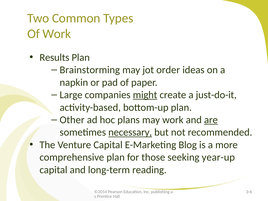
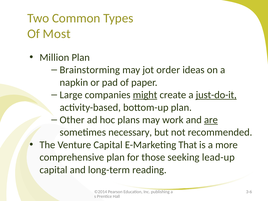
Of Work: Work -> Most
Results: Results -> Million
just-do-it underline: none -> present
necessary underline: present -> none
Blog: Blog -> That
year-up: year-up -> lead-up
